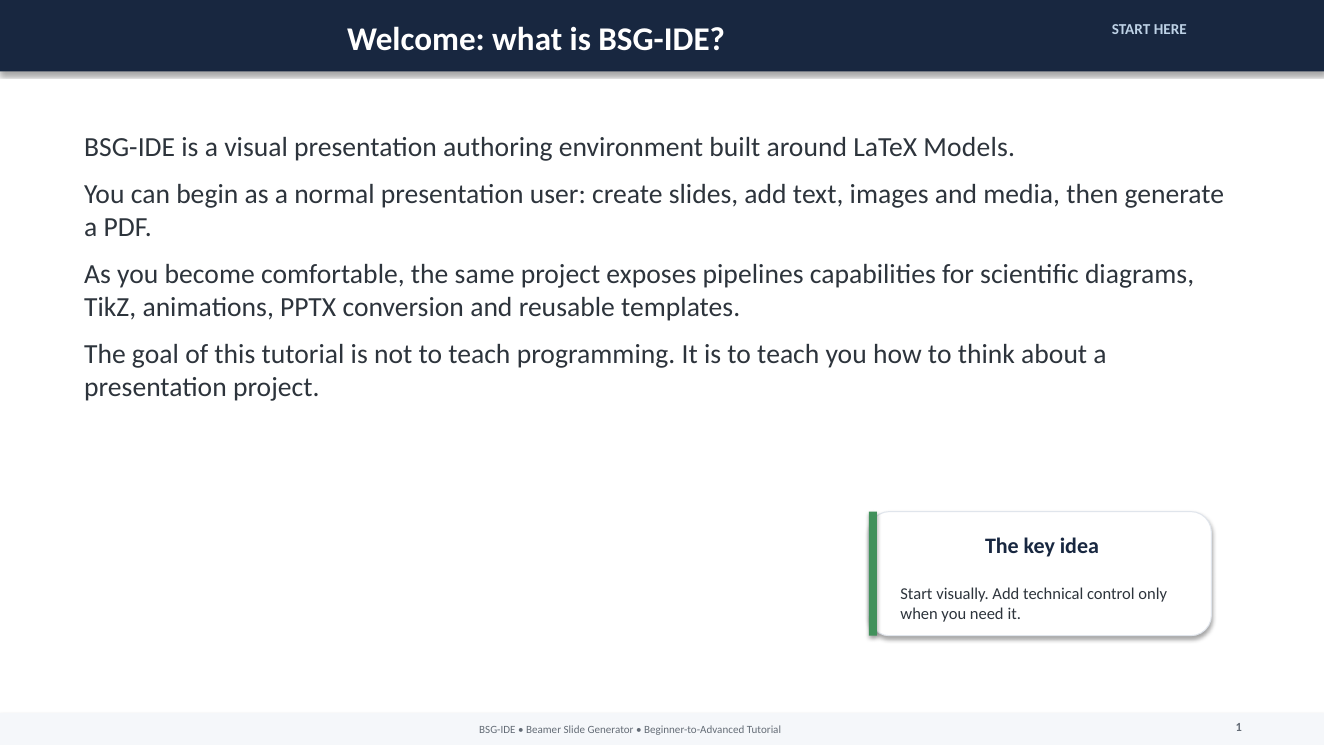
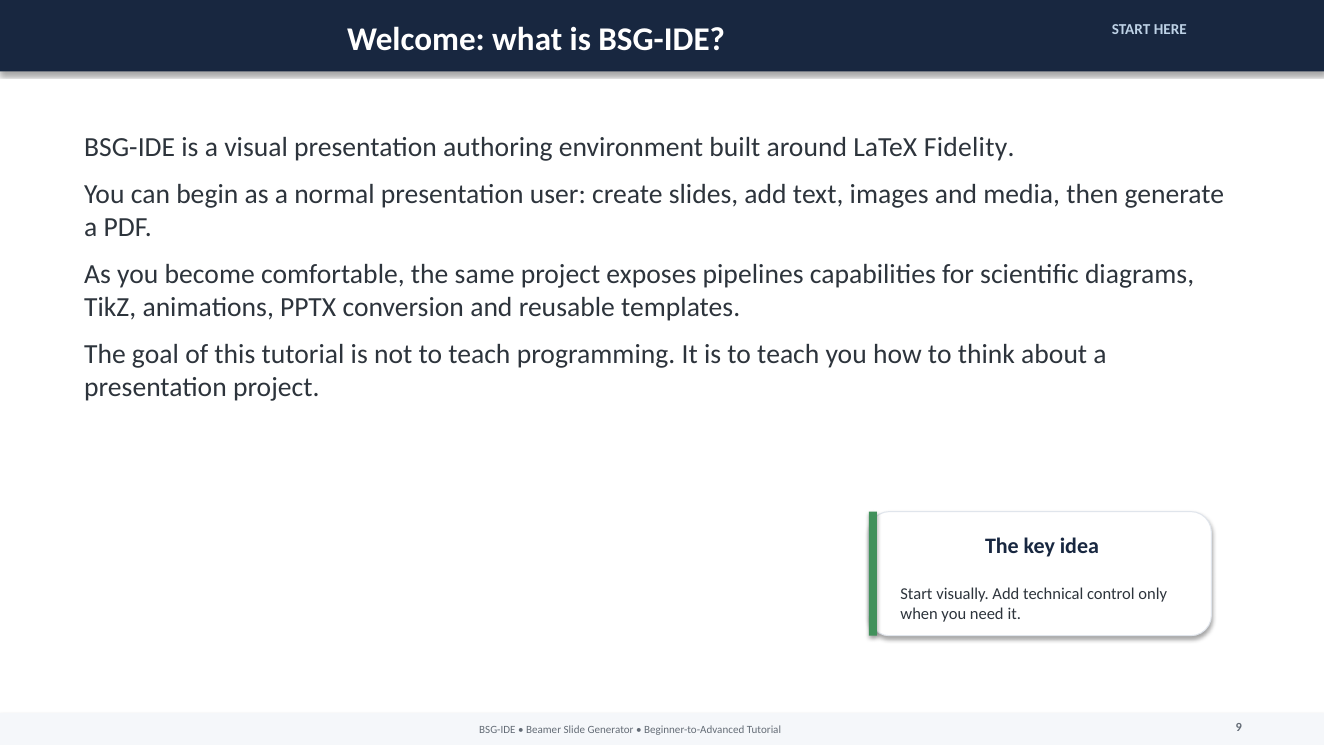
Models: Models -> Fidelity
1: 1 -> 9
